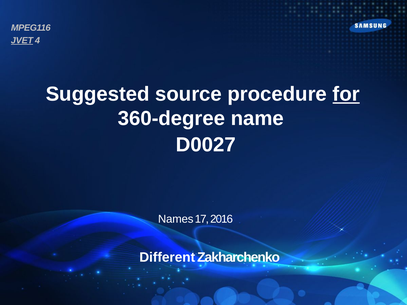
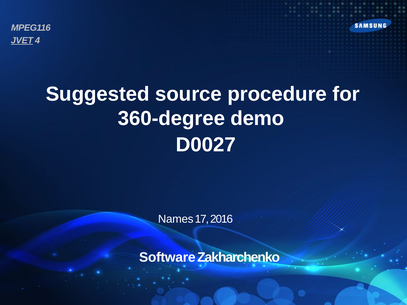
for underline: present -> none
name: name -> demo
Different: Different -> Software
